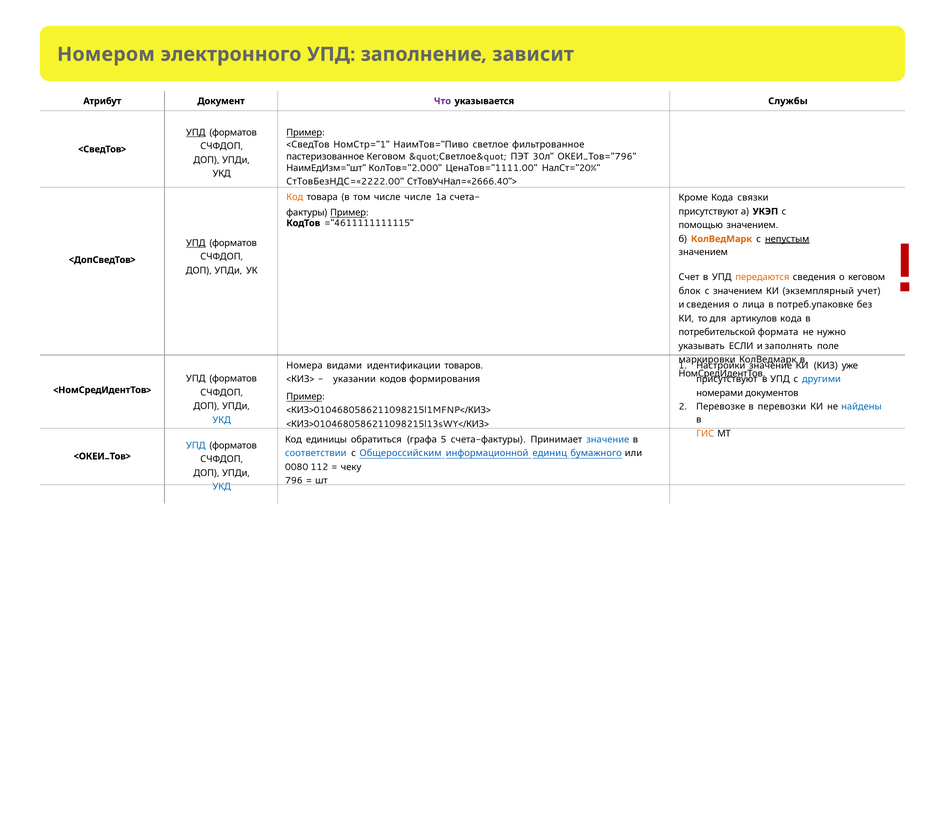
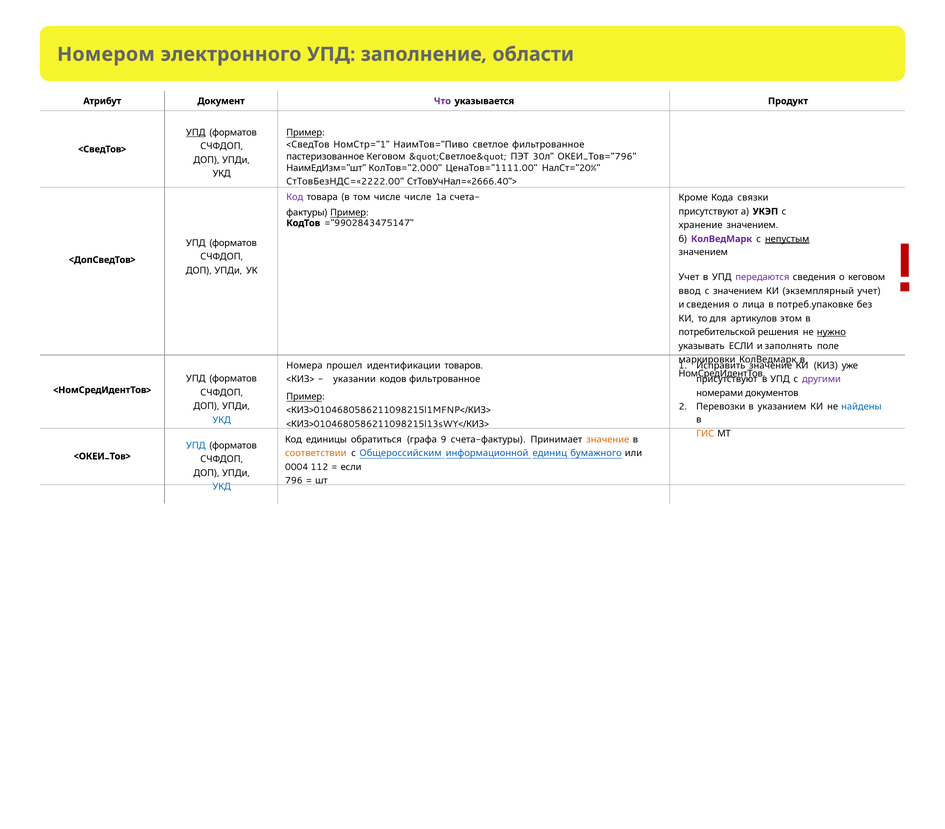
зависит: зависит -> области
Службы: Службы -> Продукт
Код at (295, 197) colour: orange -> purple
="4611111111115: ="4611111111115 -> ="9902843475147
помощью: помощью -> хранение
КолВедМарк at (722, 239) colour: orange -> purple
УПД at (196, 243) underline: present -> none
Счет at (689, 277): Счет -> Учет
передаются colour: orange -> purple
блок: блок -> ввод
артикулов кода: кода -> этом
формата: формата -> решения
нужно underline: none -> present
Настройки: Настройки -> Исправить
видами: видами -> прошел
кодов формирования: формирования -> фильтрованное
другими colour: blue -> purple
Перевозке: Перевозке -> Перевозки
перевозки: перевозки -> указанием
5: 5 -> 9
значение at (608, 439) colour: blue -> orange
соответствии colour: blue -> orange
0080: 0080 -> 0004
чеку at (351, 467): чеку -> если
